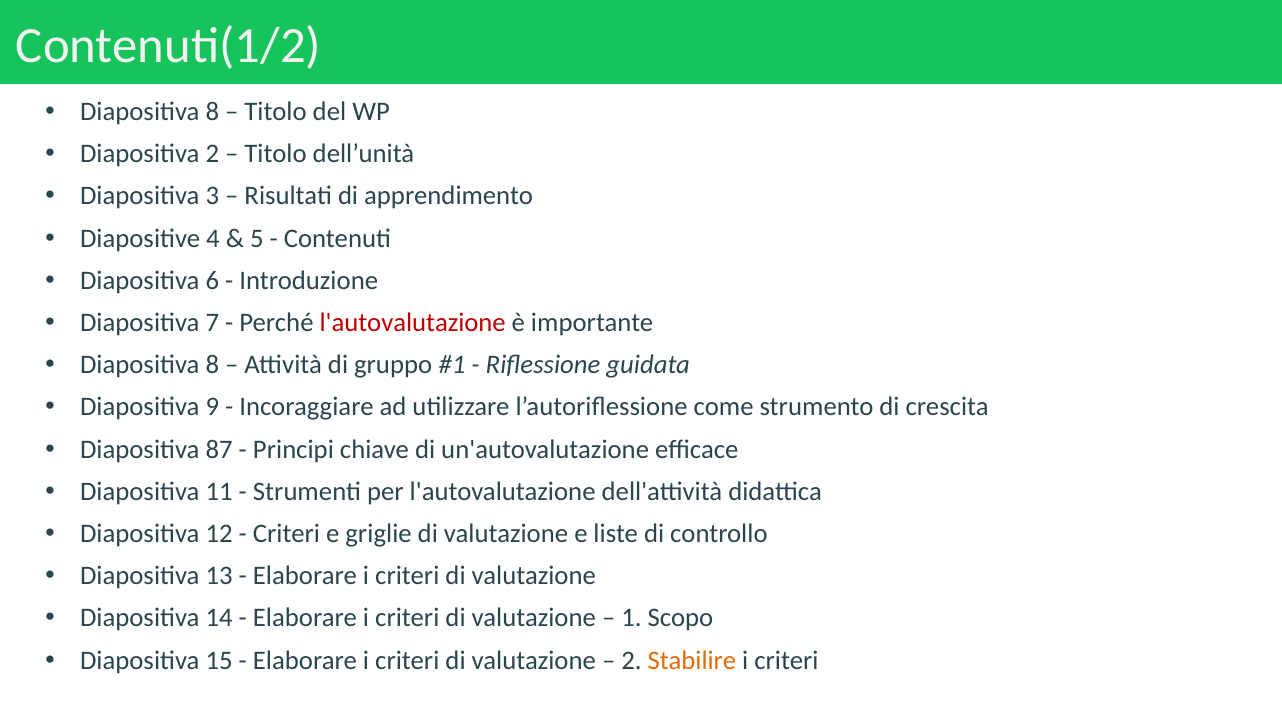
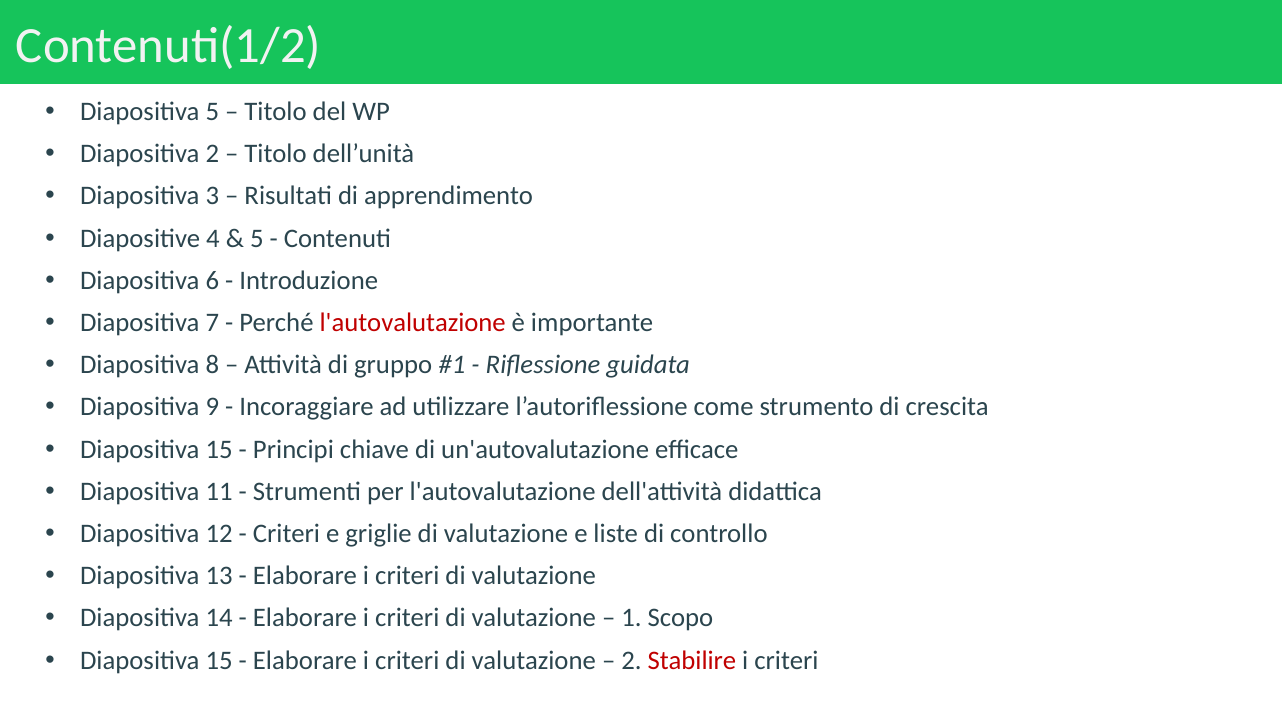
8 at (212, 112): 8 -> 5
87 at (219, 449): 87 -> 15
Stabilire colour: orange -> red
